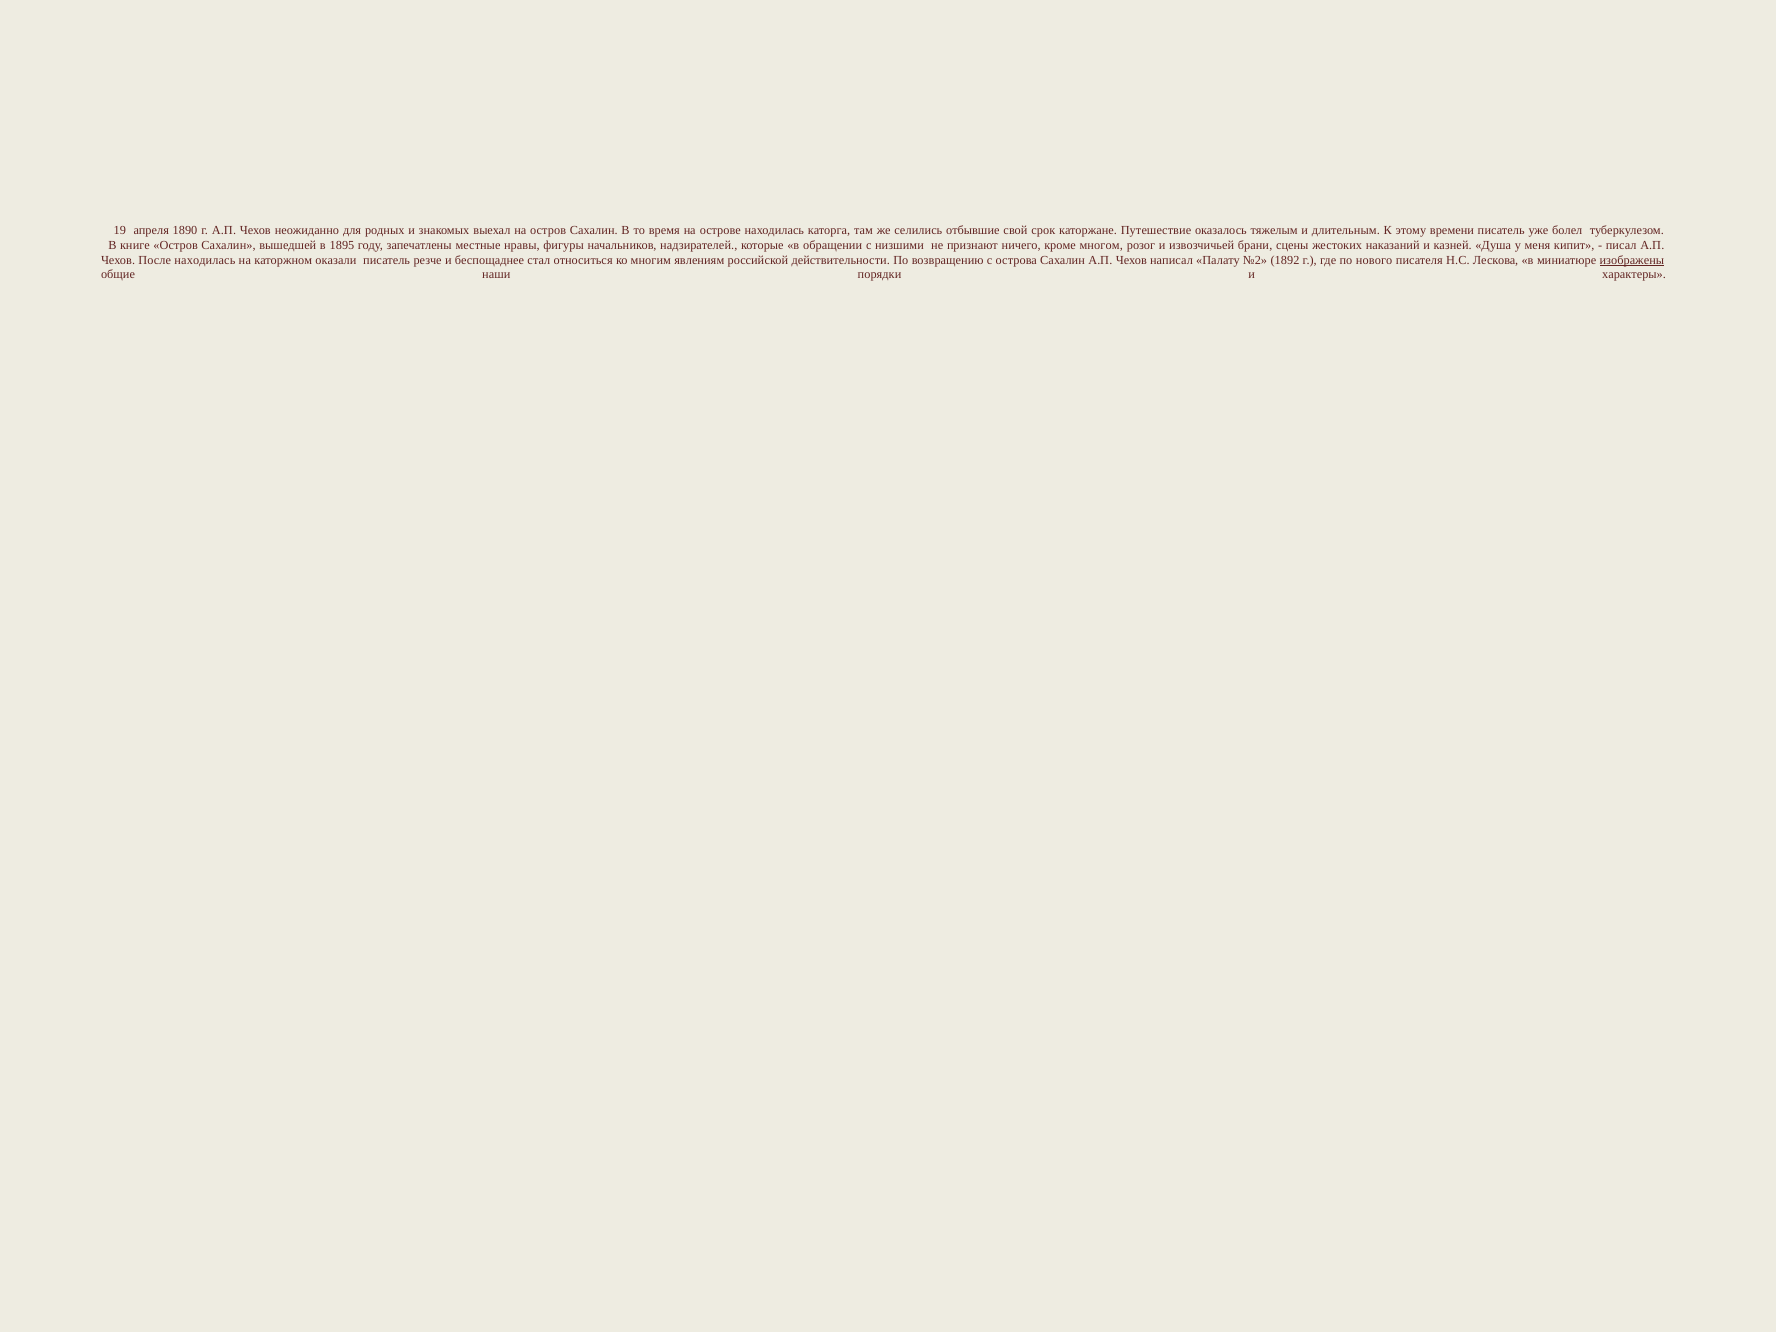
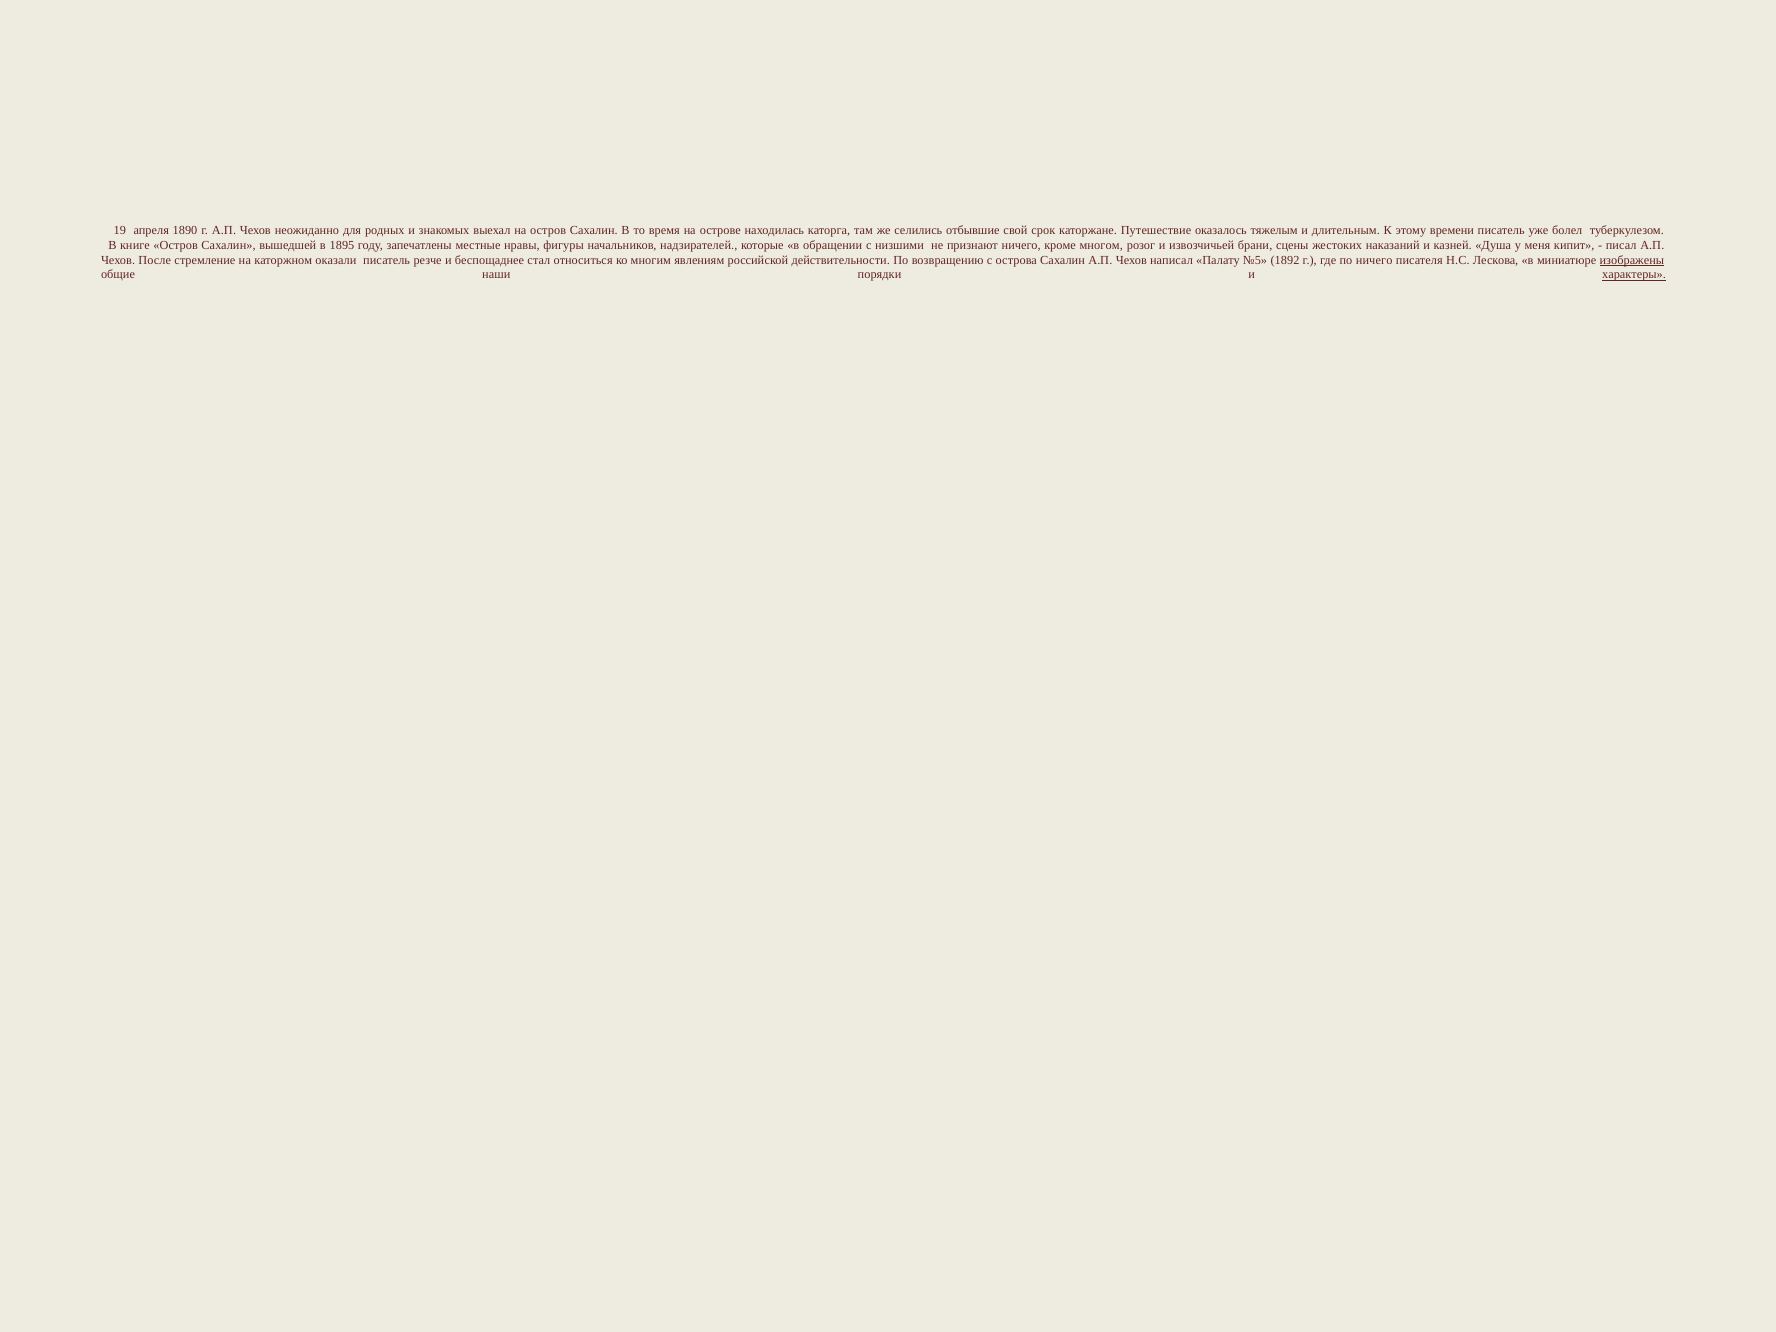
После находилась: находилась -> стремление
№2: №2 -> №5
по нового: нового -> ничего
характеры underline: none -> present
